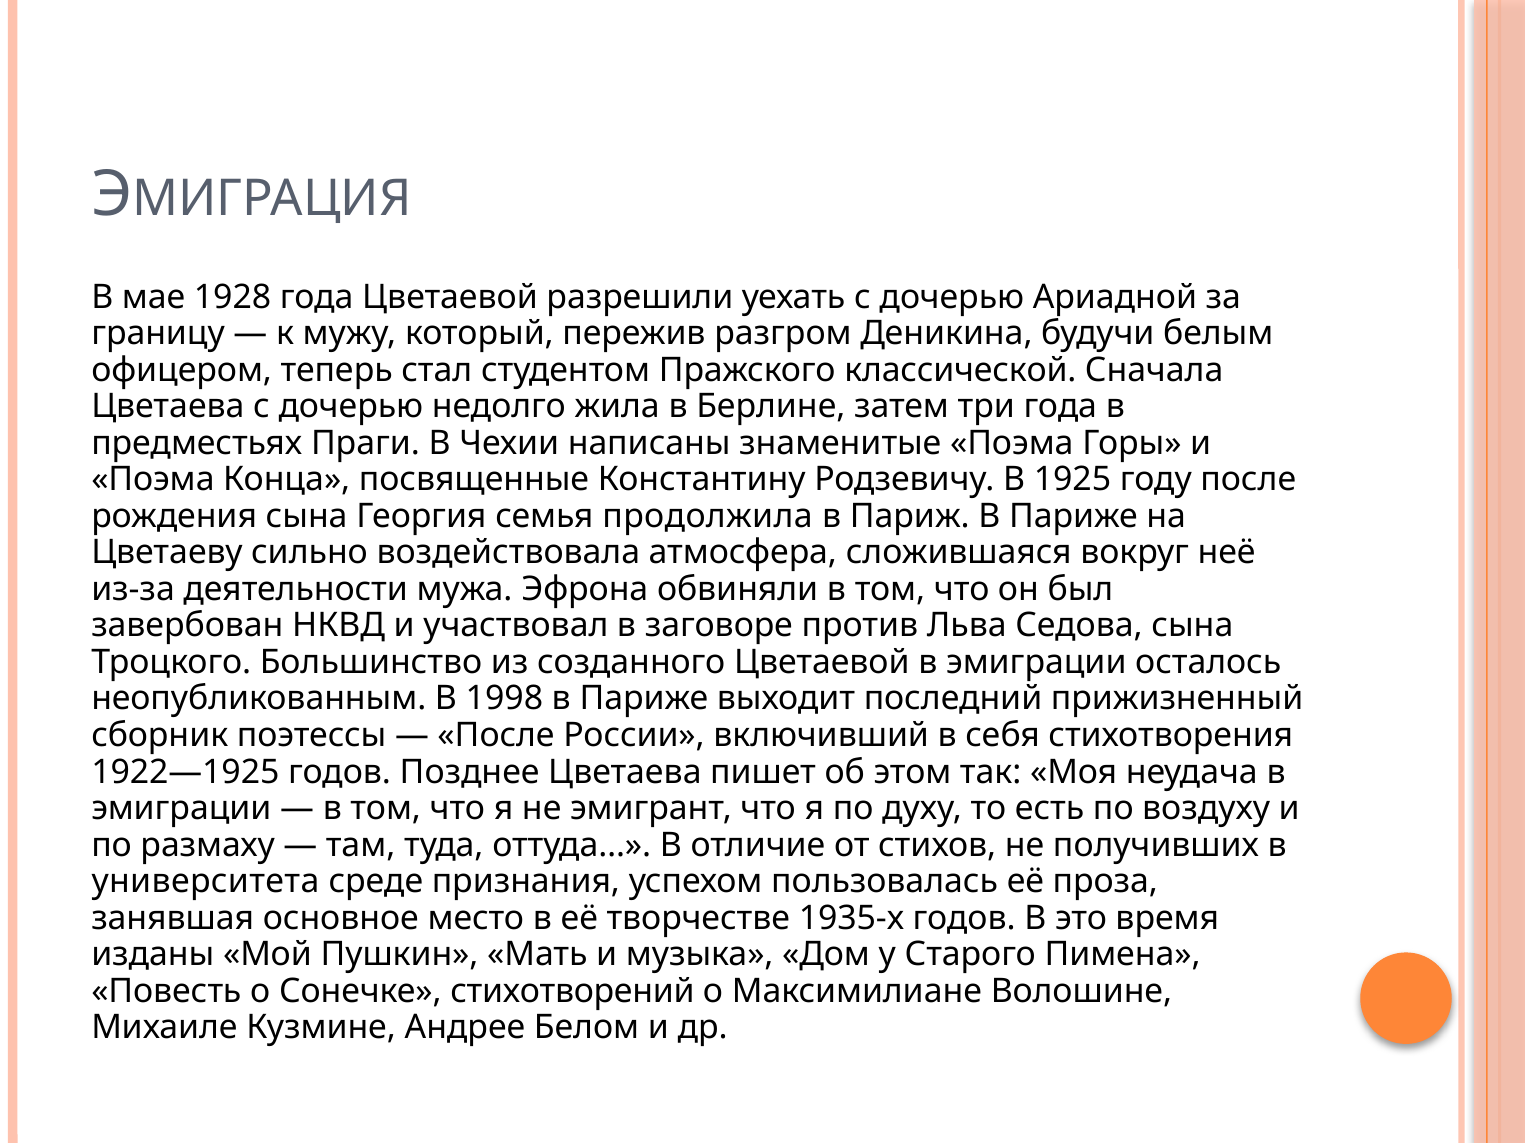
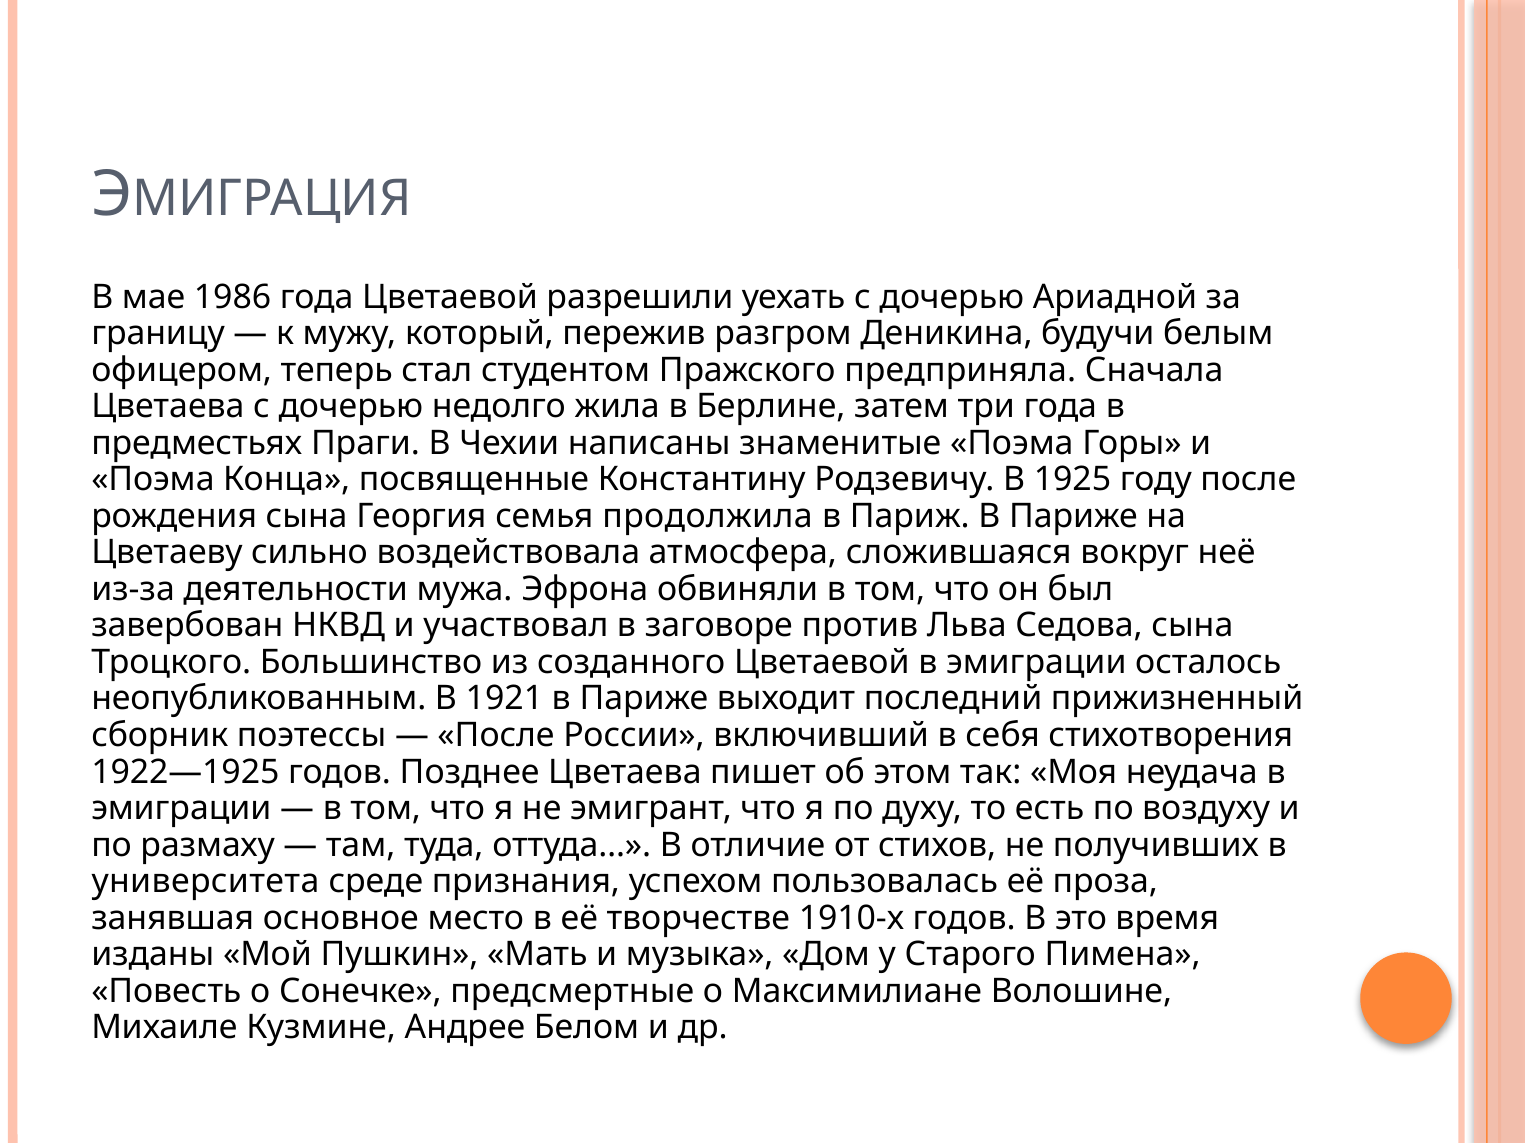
1928: 1928 -> 1986
классической: классической -> предприняла
1998: 1998 -> 1921
1935-х: 1935-х -> 1910-х
стихотворений: стихотворений -> предсмертные
